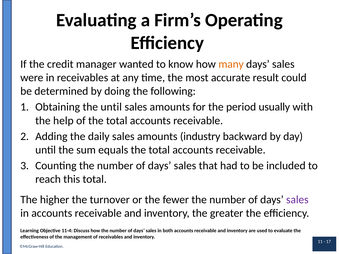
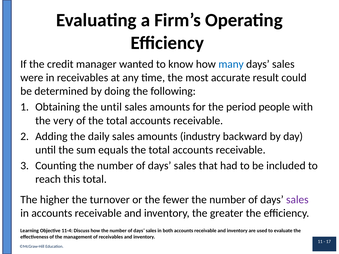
many colour: orange -> blue
usually: usually -> people
help: help -> very
